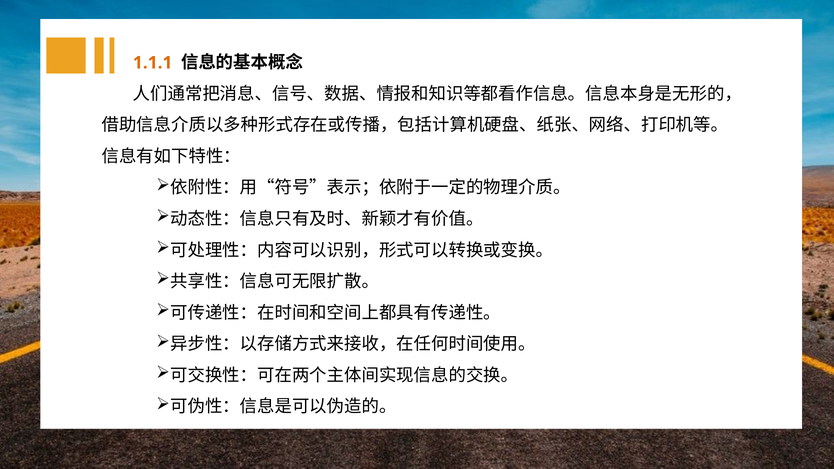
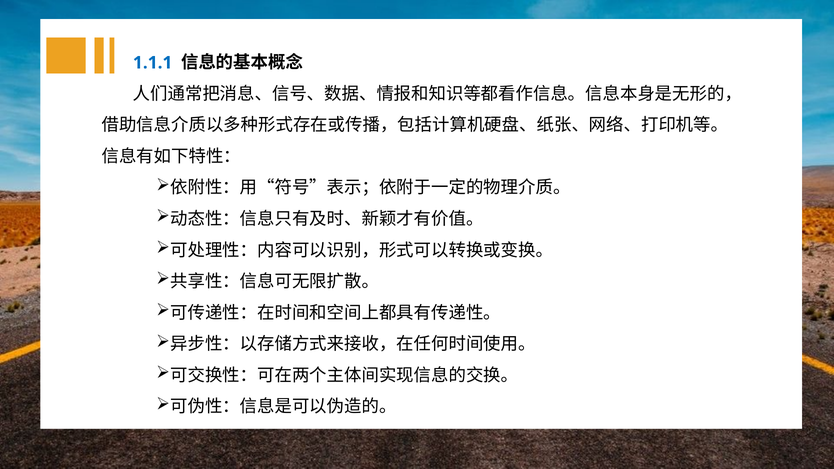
1.1.1 colour: orange -> blue
